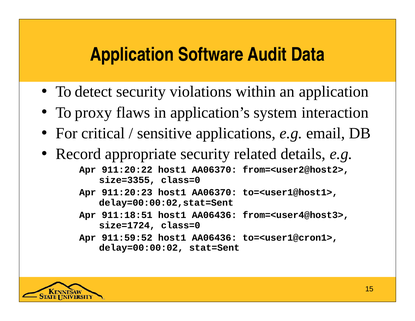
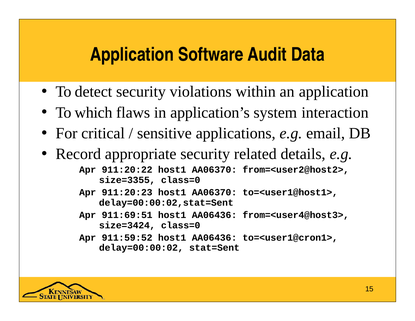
proxy: proxy -> which
911:18:51: 911:18:51 -> 911:69:51
size=1724: size=1724 -> size=3424
